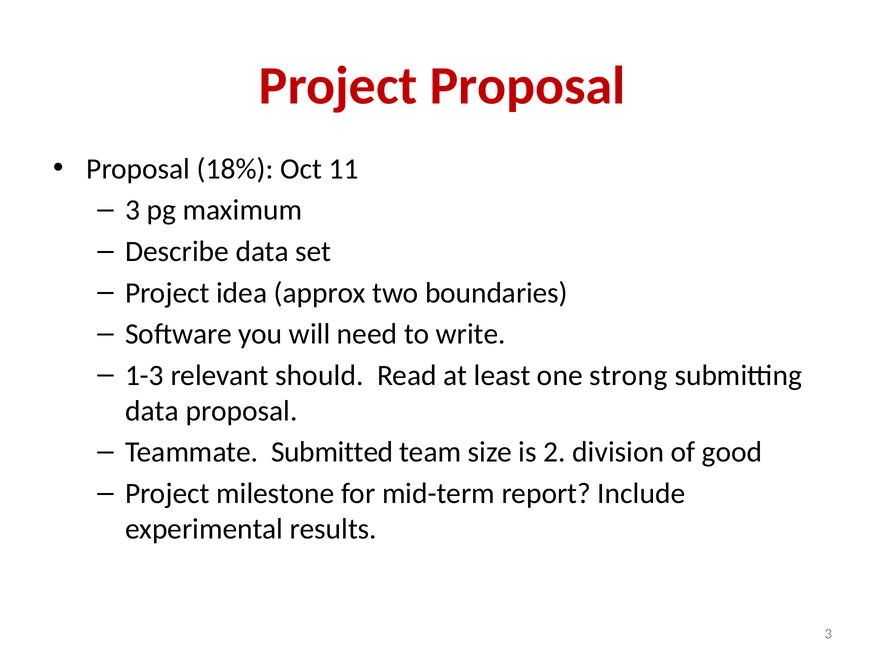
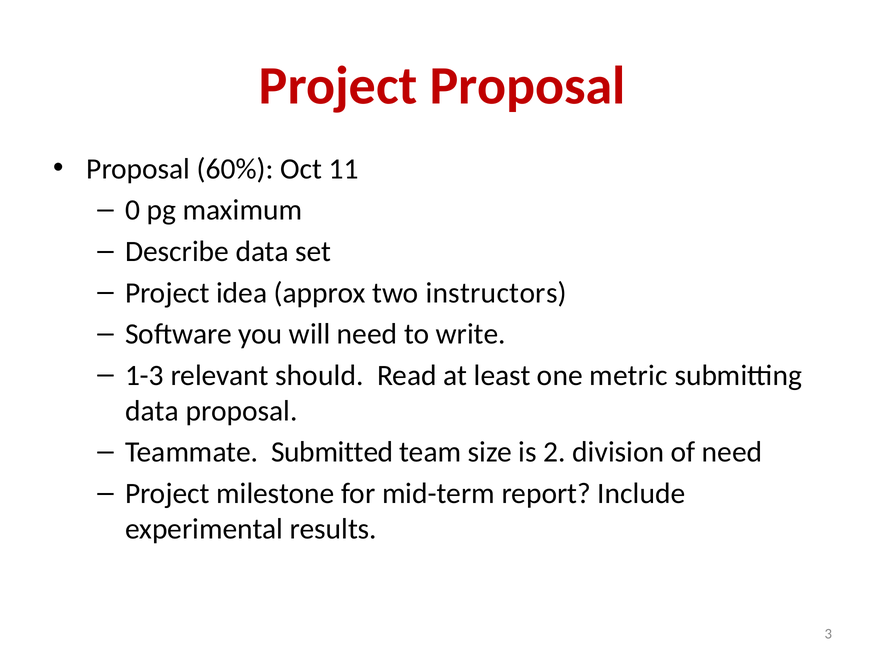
18%: 18% -> 60%
3 at (132, 210): 3 -> 0
boundaries: boundaries -> instructors
strong: strong -> metric
of good: good -> need
